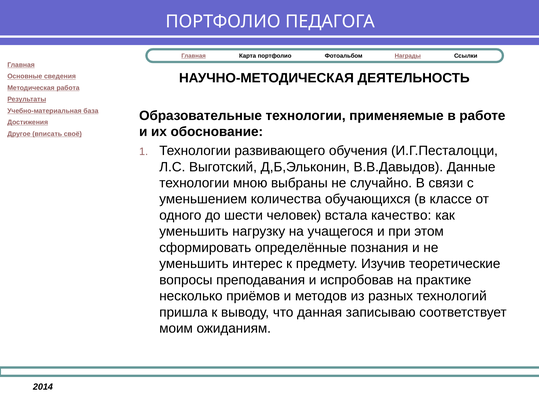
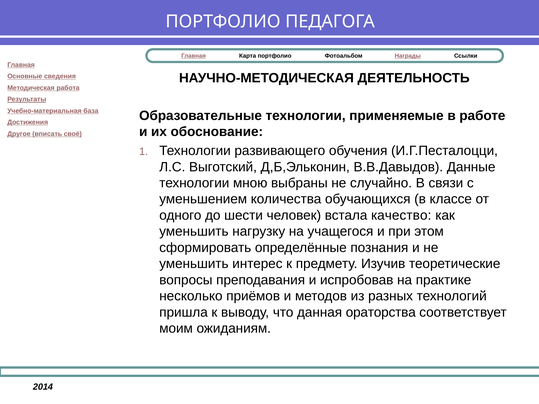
записываю: записываю -> ораторства
